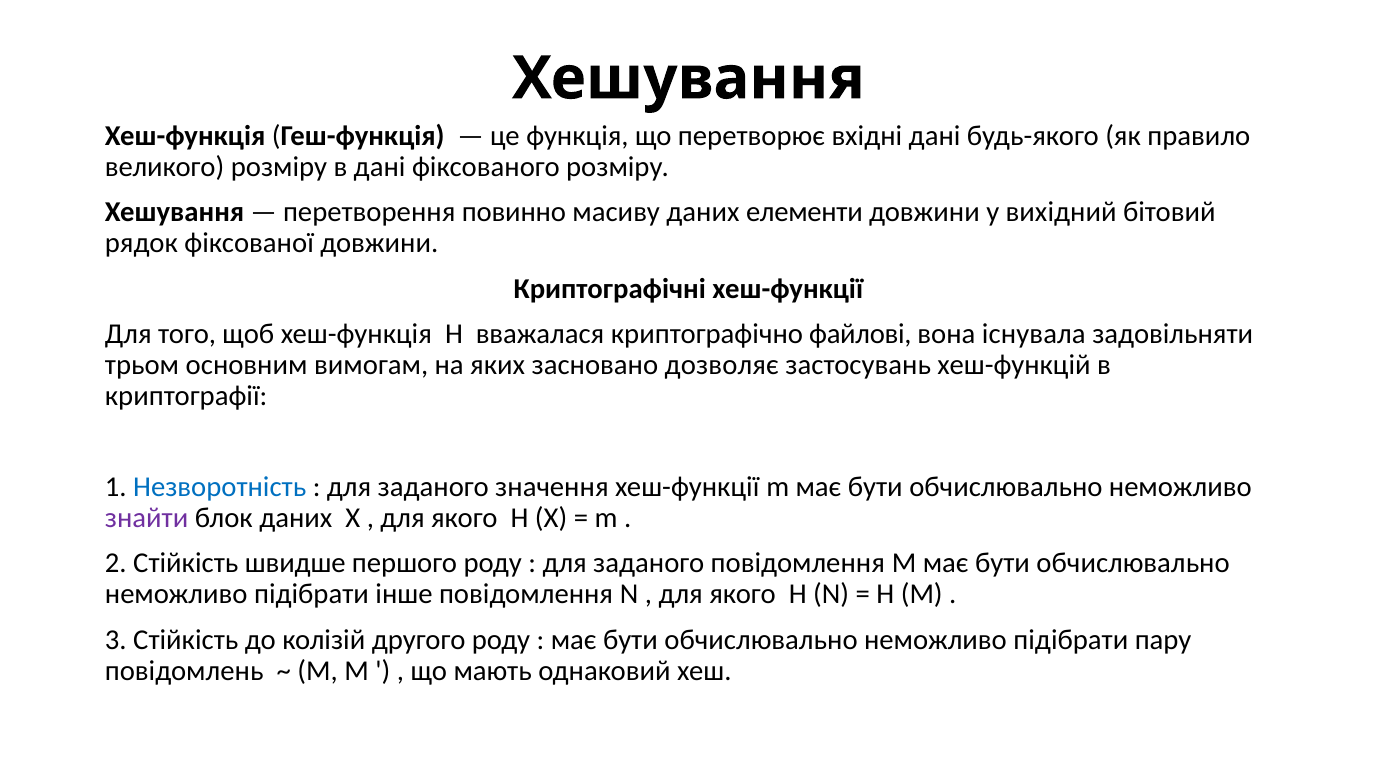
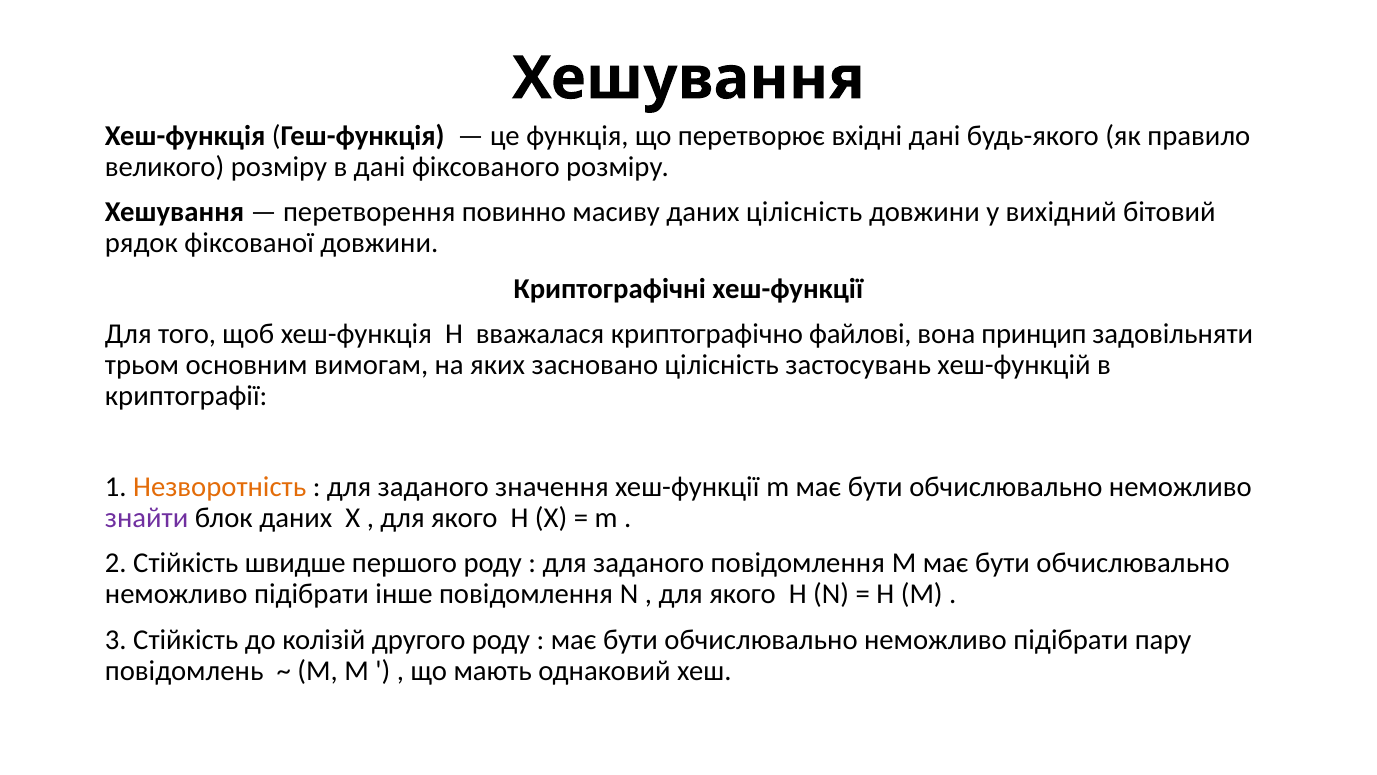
даних елементи: елементи -> цілісність
існувала: існувала -> принцип
засновано дозволяє: дозволяє -> цілісність
Незворотність colour: blue -> orange
